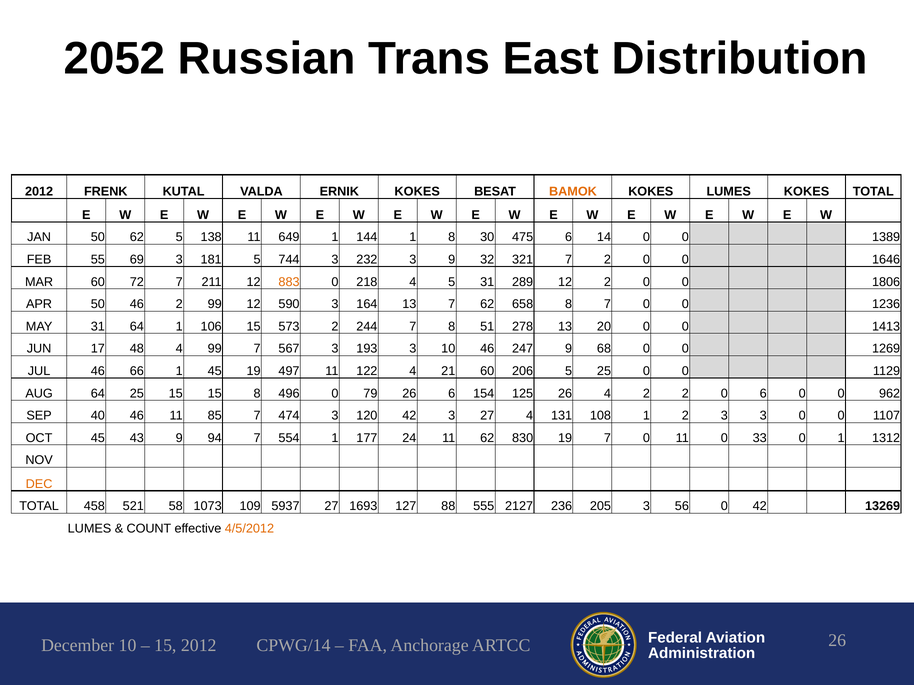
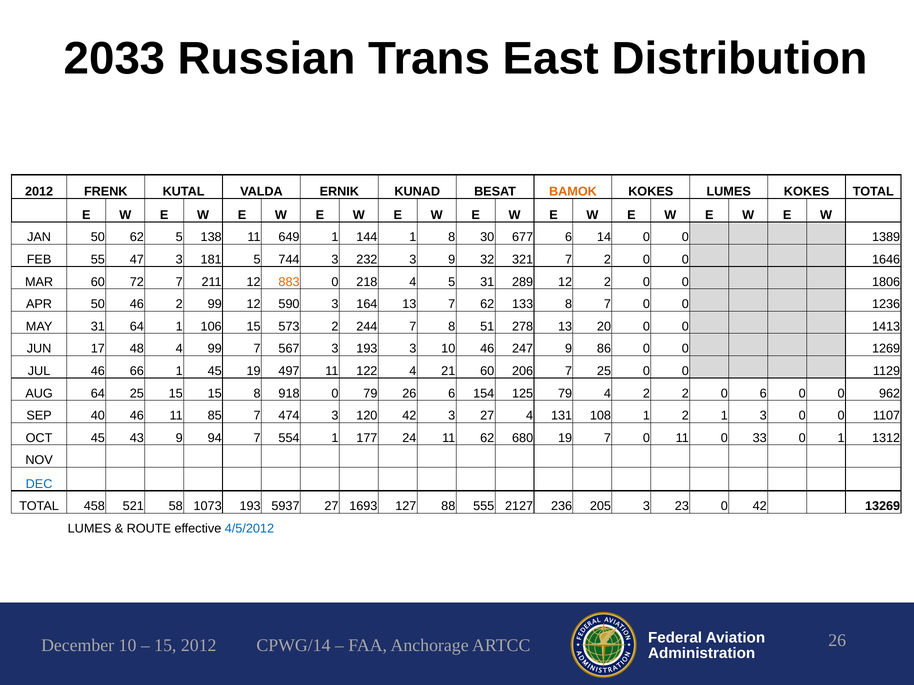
2052: 2052 -> 2033
ERNIK KOKES: KOKES -> KUNAD
475: 475 -> 677
69: 69 -> 47
658: 658 -> 133
68: 68 -> 86
206 5: 5 -> 7
496: 496 -> 918
125 26: 26 -> 79
2 3: 3 -> 1
830: 830 -> 680
DEC colour: orange -> blue
1073 109: 109 -> 193
56: 56 -> 23
COUNT: COUNT -> ROUTE
4/5/2012 colour: orange -> blue
